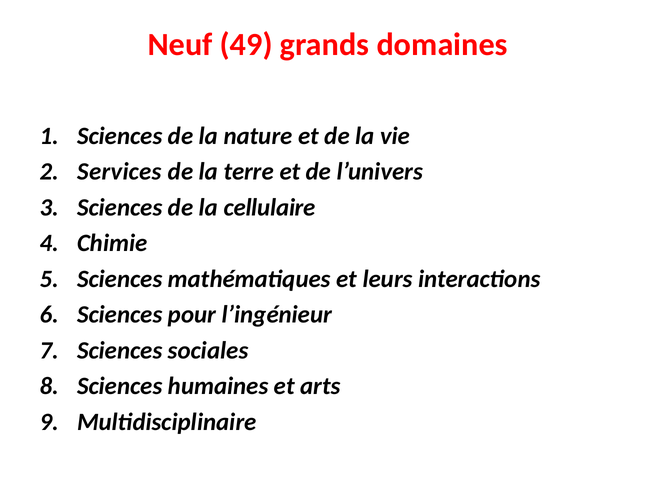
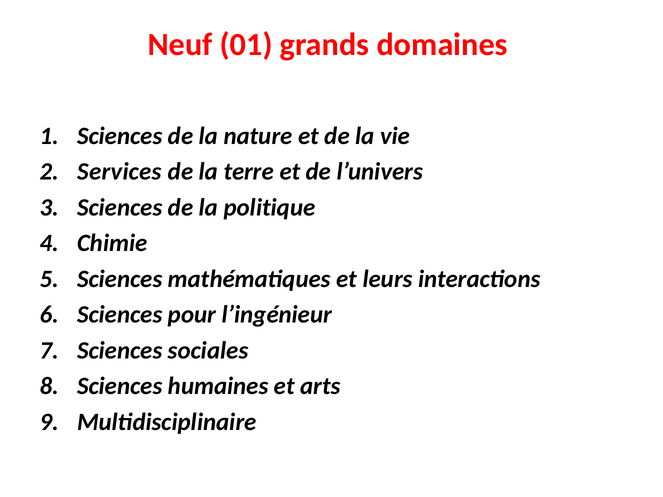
49: 49 -> 01
cellulaire: cellulaire -> politique
